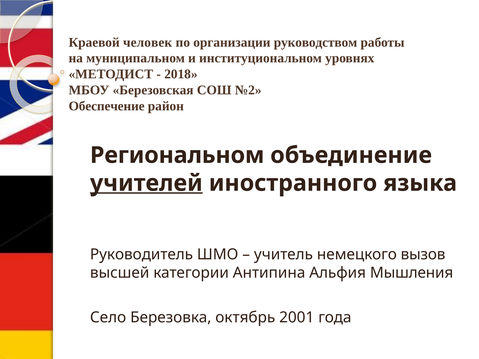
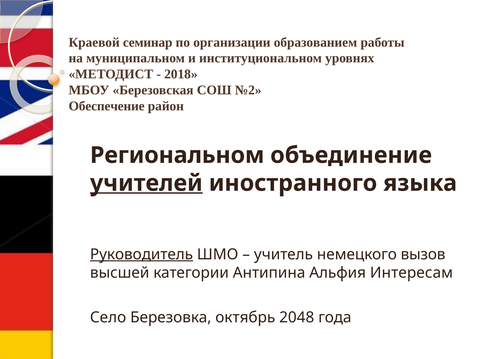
человек: человек -> семинар
руководством: руководством -> образованием
Руководитель underline: none -> present
Мышления: Мышления -> Интересам
2001: 2001 -> 2048
